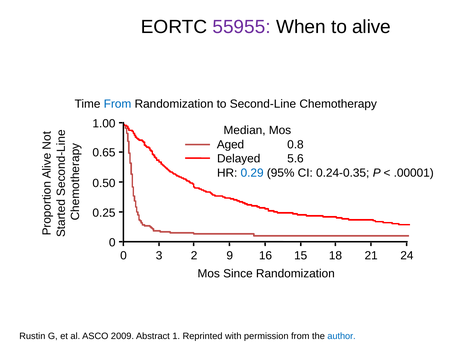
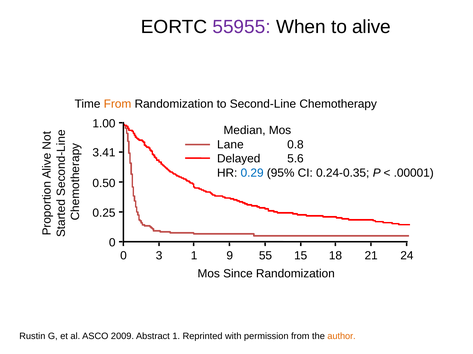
From at (118, 104) colour: blue -> orange
Aged: Aged -> Lane
0.65: 0.65 -> 3.41
3 2: 2 -> 1
16: 16 -> 55
author colour: blue -> orange
